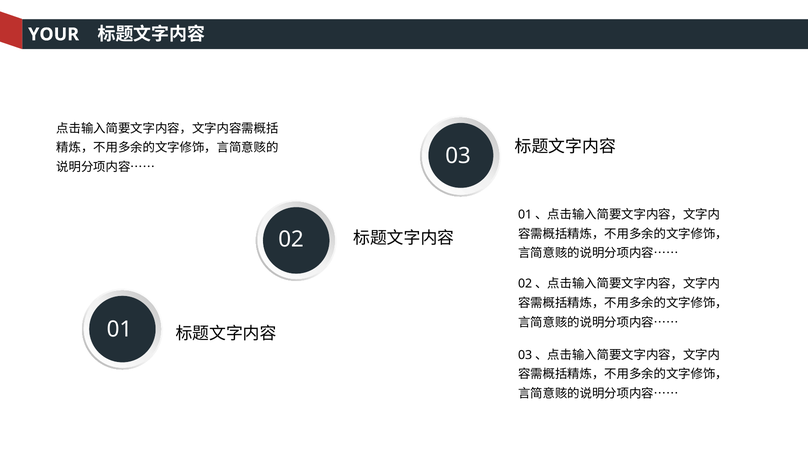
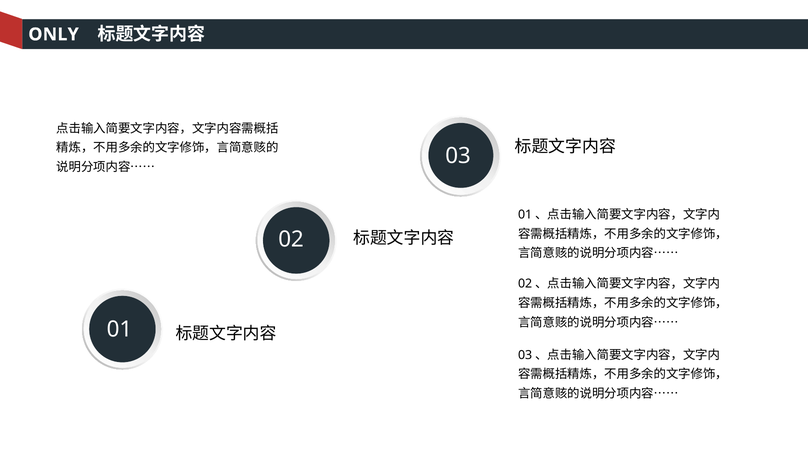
YOUR: YOUR -> ONLY
